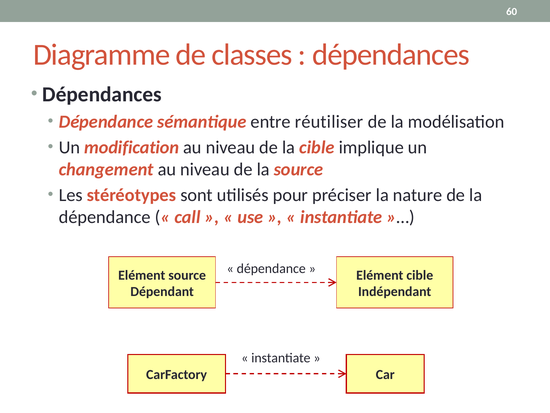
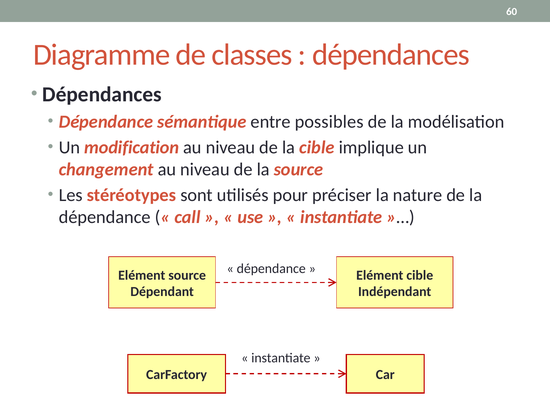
réutiliser: réutiliser -> possibles
